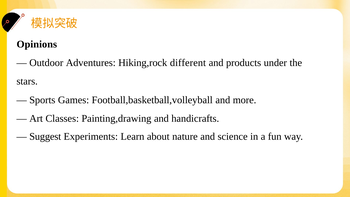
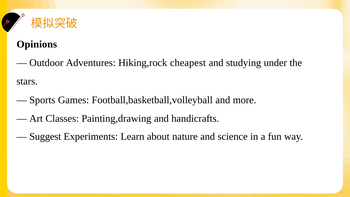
different: different -> cheapest
products: products -> studying
